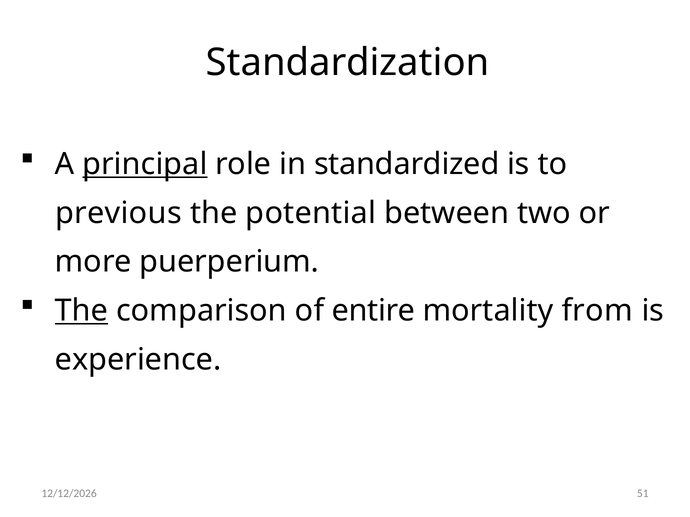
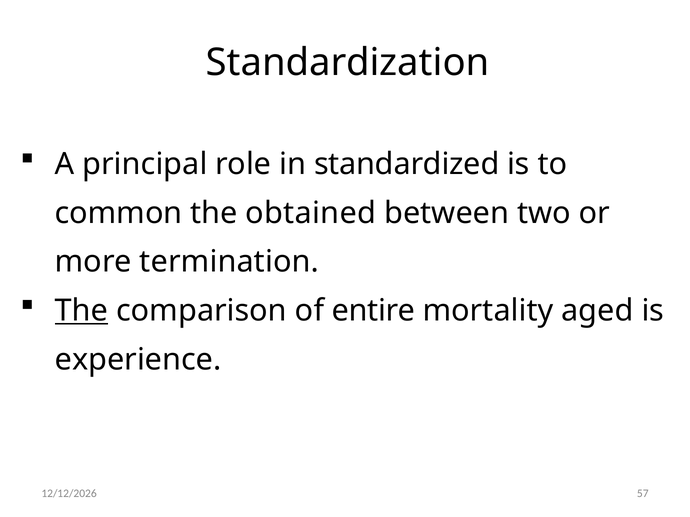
principal underline: present -> none
previous: previous -> common
potential: potential -> obtained
puerperium: puerperium -> termination
from: from -> aged
51: 51 -> 57
